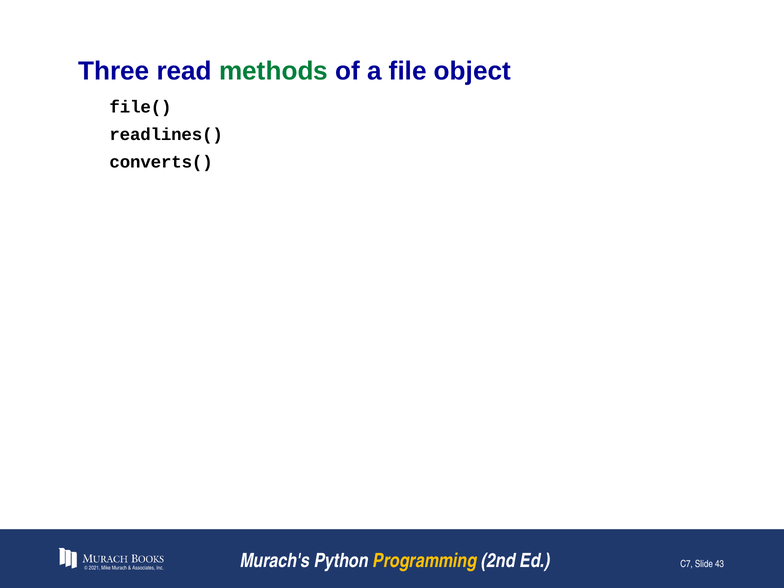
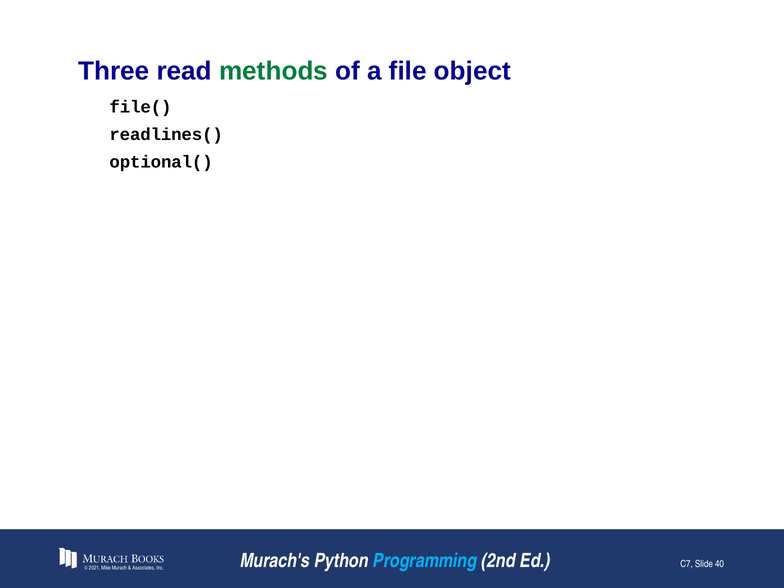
converts(: converts( -> optional(
Programming colour: yellow -> light blue
43: 43 -> 40
